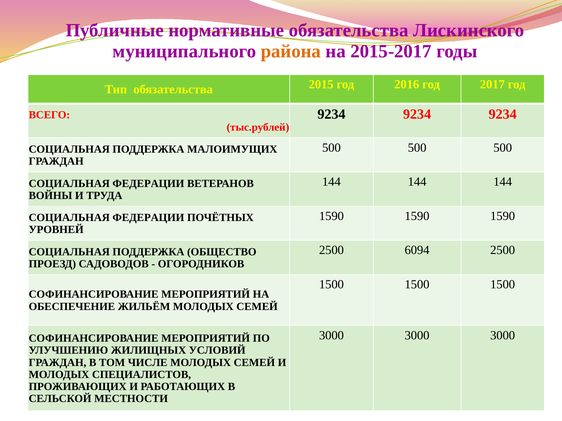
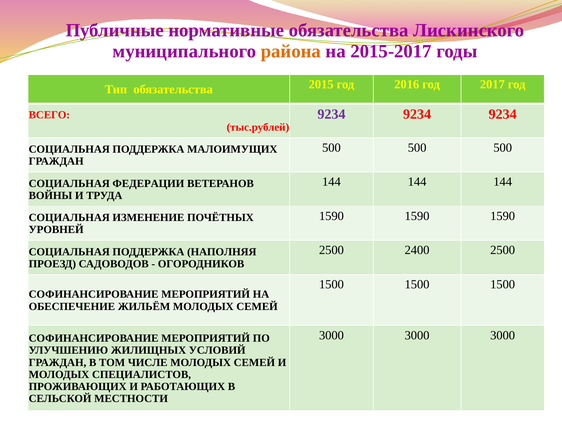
9234 at (331, 114) colour: black -> purple
ФЕДЕРАЦИИ at (148, 218): ФЕДЕРАЦИИ -> ИЗМЕНЕНИЕ
6094: 6094 -> 2400
ОБЩЕСТВО: ОБЩЕСТВО -> НАПОЛНЯЯ
